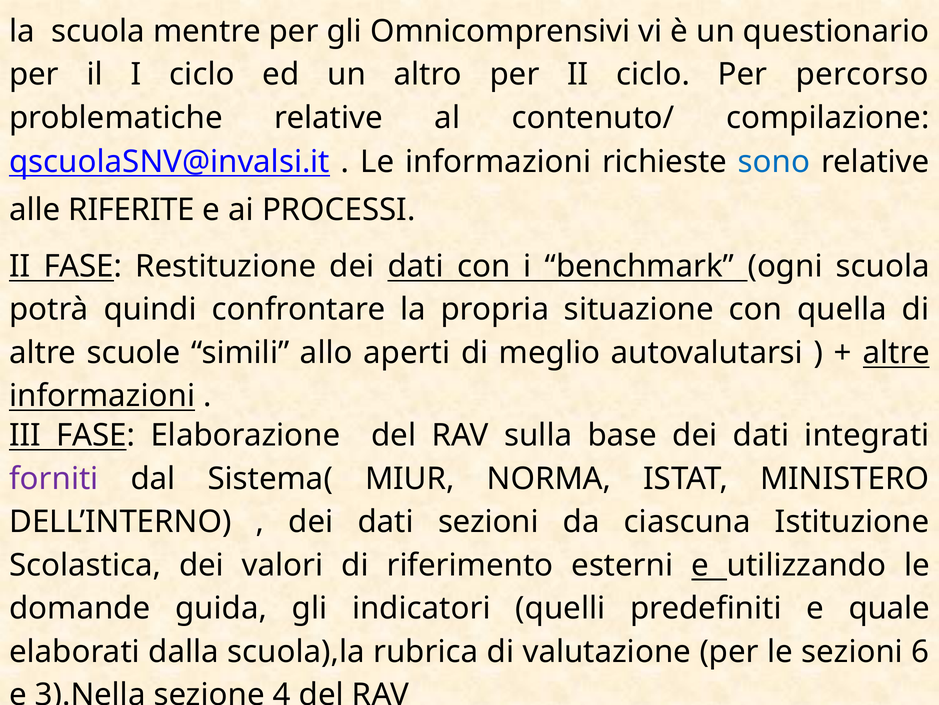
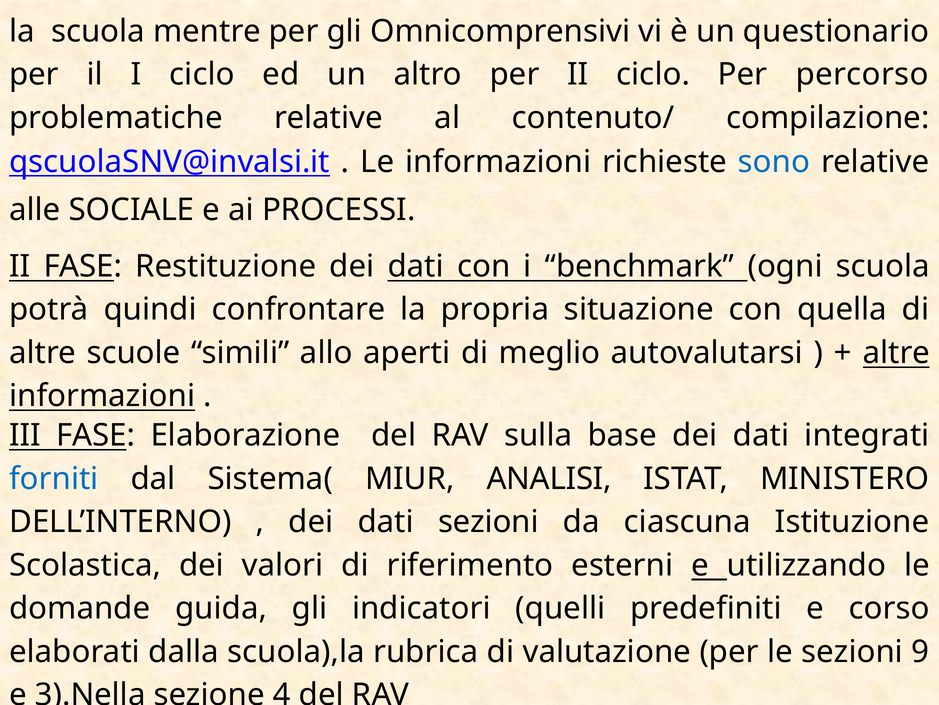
RIFERITE: RIFERITE -> SOCIALE
forniti colour: purple -> blue
NORMA: NORMA -> ANALISI
quale: quale -> corso
6: 6 -> 9
